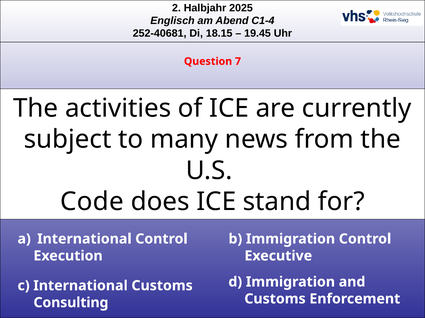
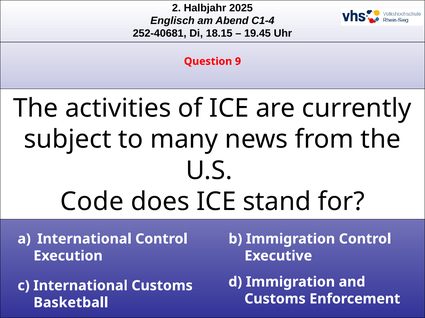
7: 7 -> 9
Consulting: Consulting -> Basketball
